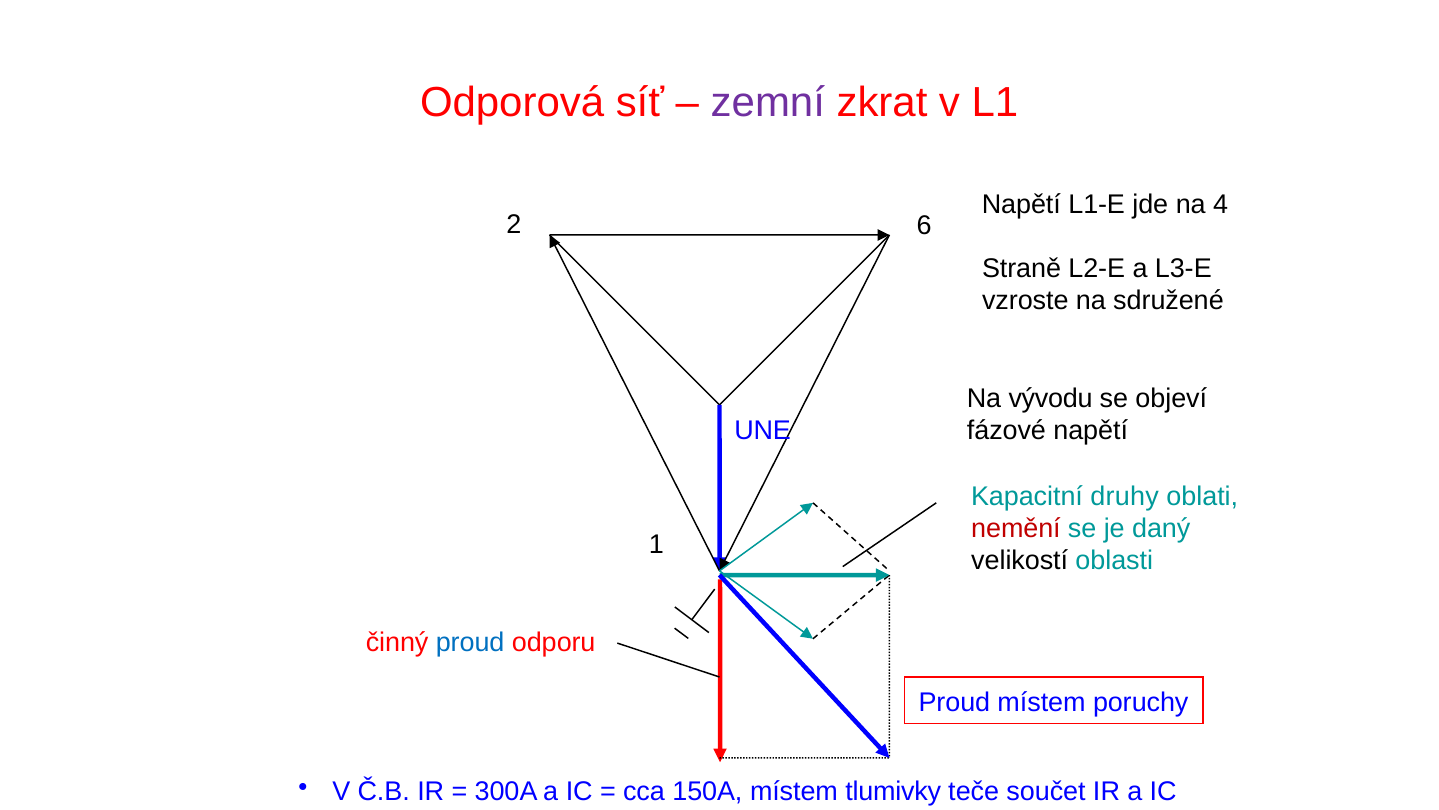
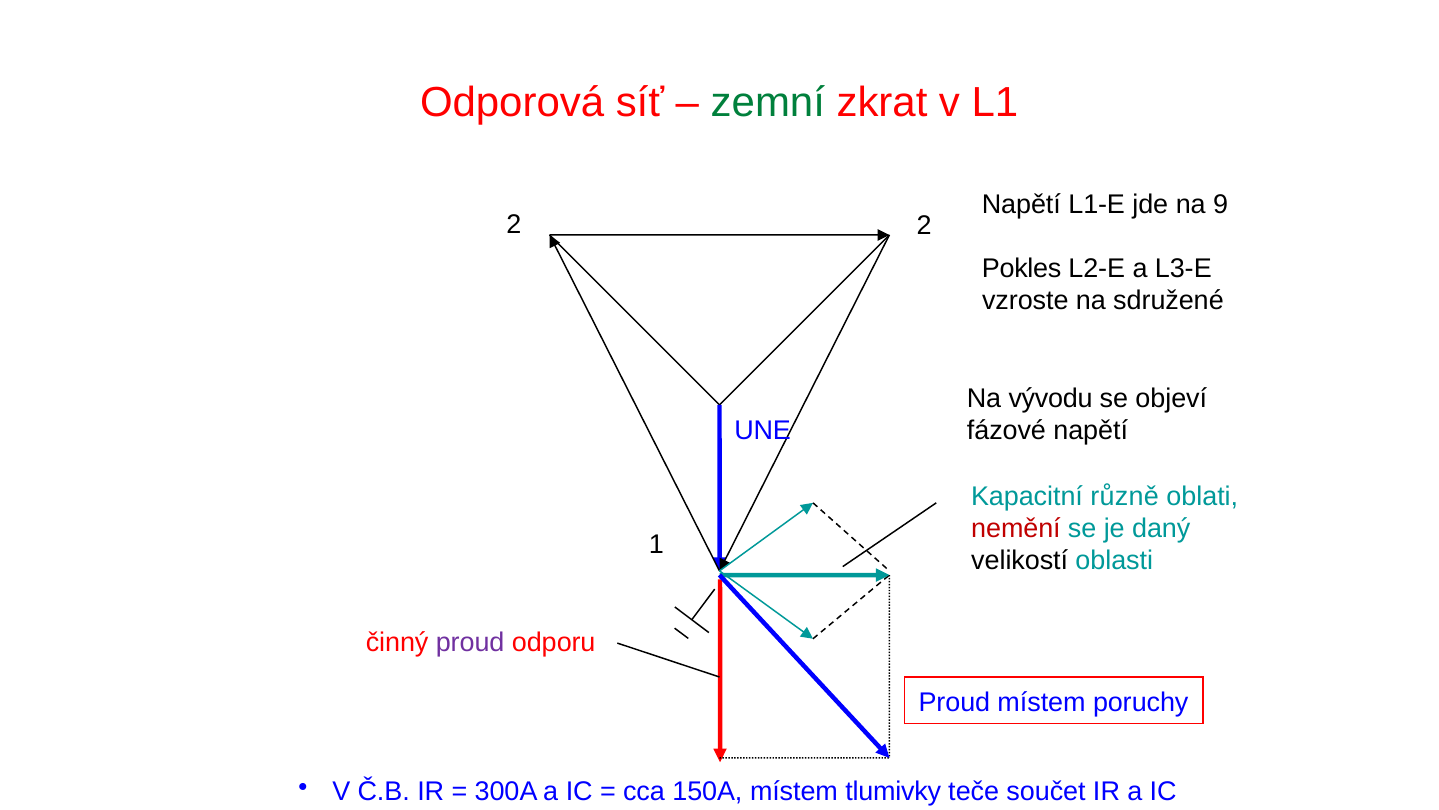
zemní colour: purple -> green
4: 4 -> 9
2 6: 6 -> 2
Straně: Straně -> Pokles
druhy: druhy -> různě
proud at (470, 642) colour: blue -> purple
